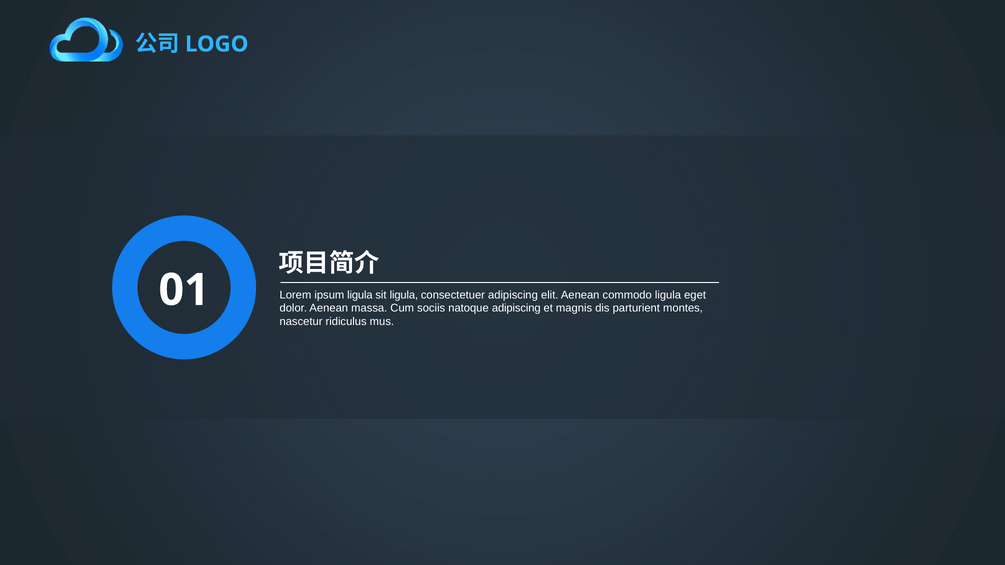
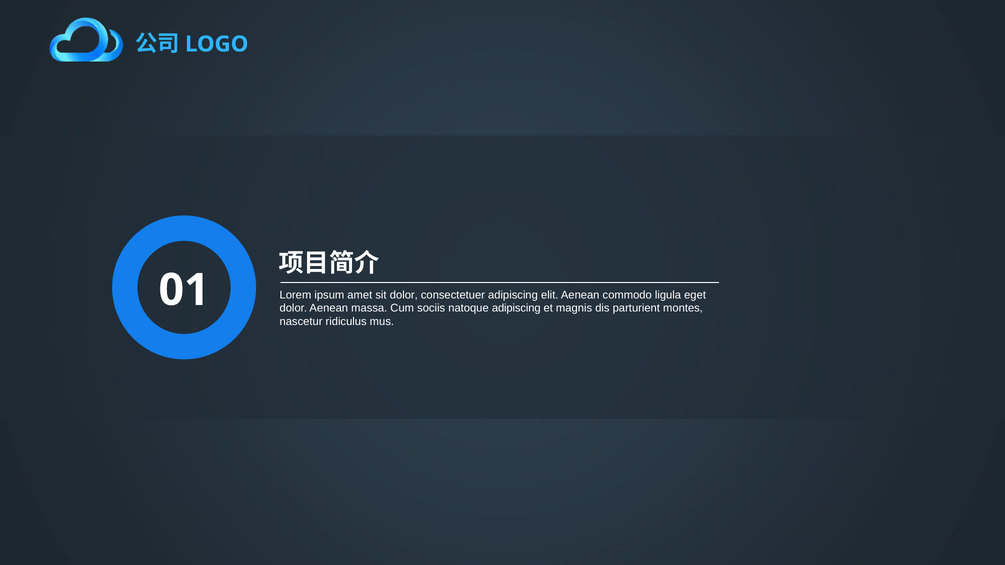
ipsum ligula: ligula -> amet
sit ligula: ligula -> dolor
